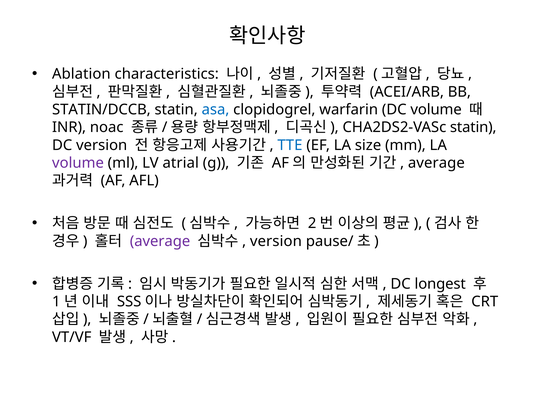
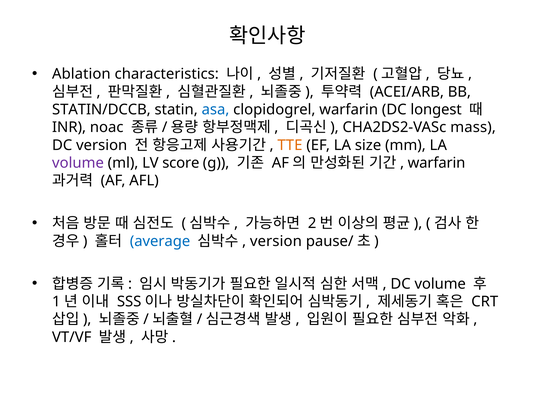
DC volume: volume -> longest
CHA2DS2-VASc statin: statin -> mass
TTE colour: blue -> orange
atrial: atrial -> score
average at (436, 163): average -> warfarin
average at (160, 241) colour: purple -> blue
DC longest: longest -> volume
